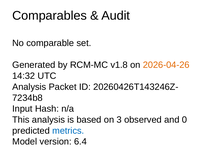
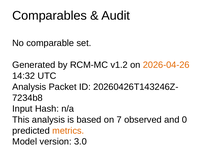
v1.8: v1.8 -> v1.2
3: 3 -> 7
metrics colour: blue -> orange
6.4: 6.4 -> 3.0
